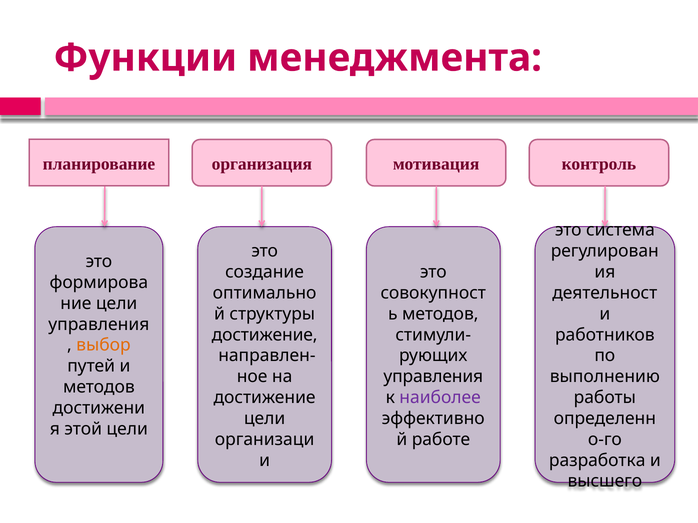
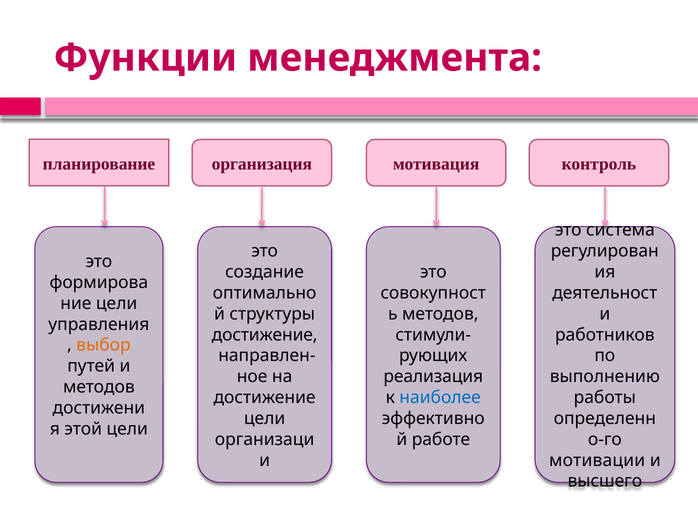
управления at (433, 377): управления -> реализация
наиболее colour: purple -> blue
разработка: разработка -> мотивации
